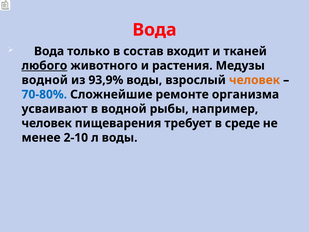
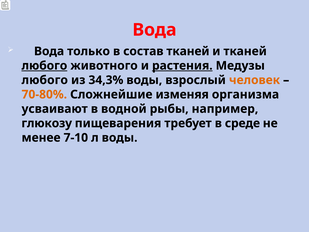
состав входит: входит -> тканей
растения underline: none -> present
водной at (45, 80): водной -> любого
93,9%: 93,9% -> 34,3%
70-80% colour: blue -> orange
ремонте: ремонте -> изменяя
человек at (47, 123): человек -> глюкозу
2-10: 2-10 -> 7-10
